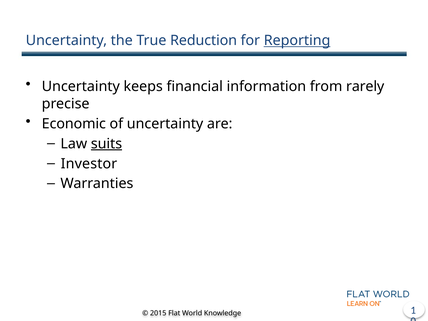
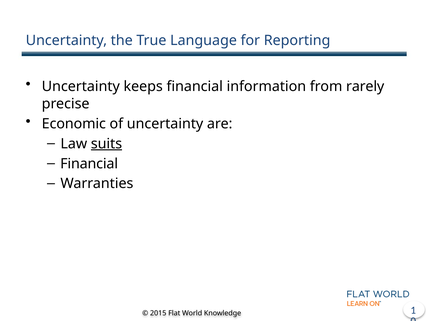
Reduction: Reduction -> Language
Reporting underline: present -> none
Investor at (89, 164): Investor -> Financial
